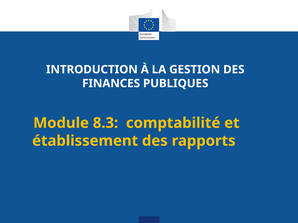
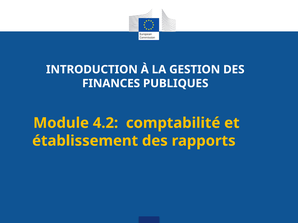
8.3: 8.3 -> 4.2
